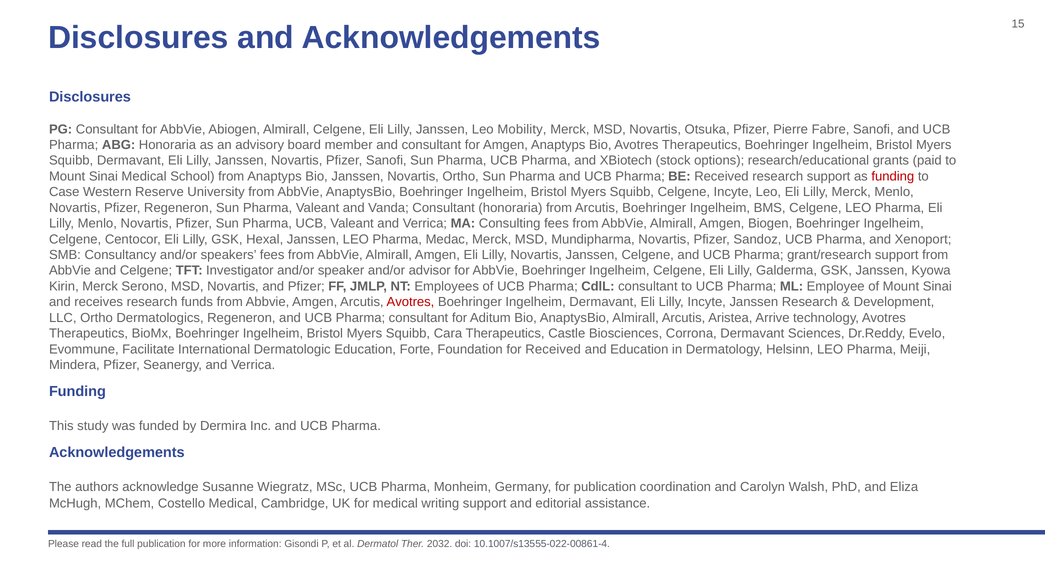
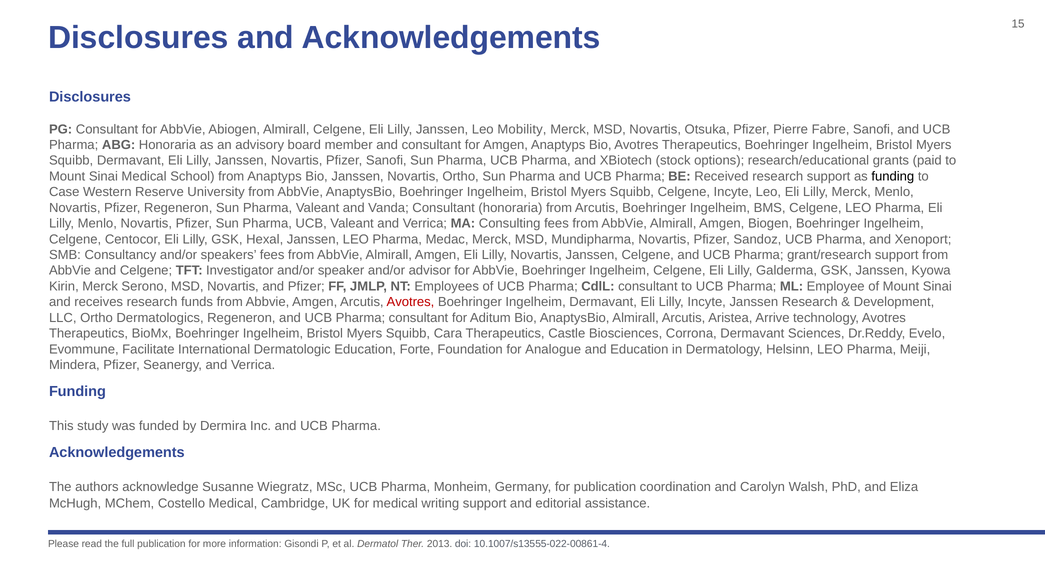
funding at (893, 176) colour: red -> black
for Received: Received -> Analogue
2032: 2032 -> 2013
